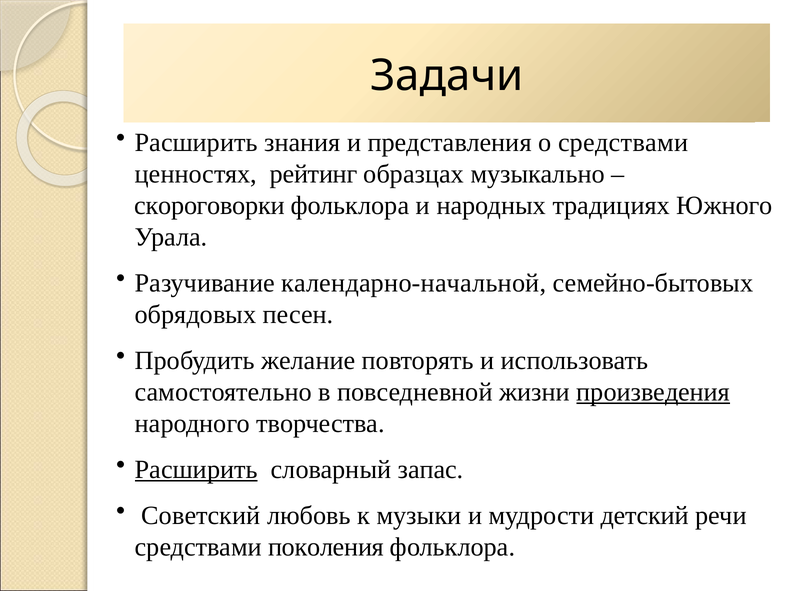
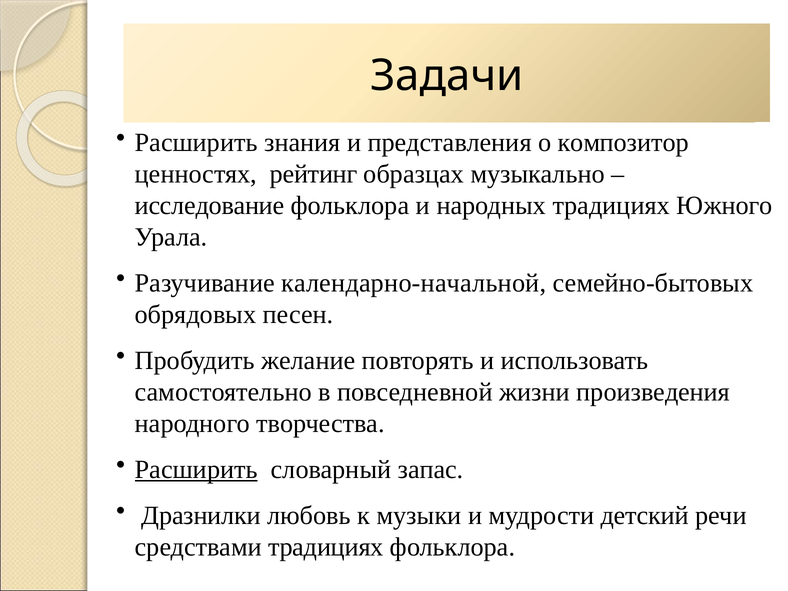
о средствами: средствами -> композитор
скороговорки: скороговорки -> исследование
произведения underline: present -> none
Советский: Советский -> Дразнилки
средствами поколения: поколения -> традициях
